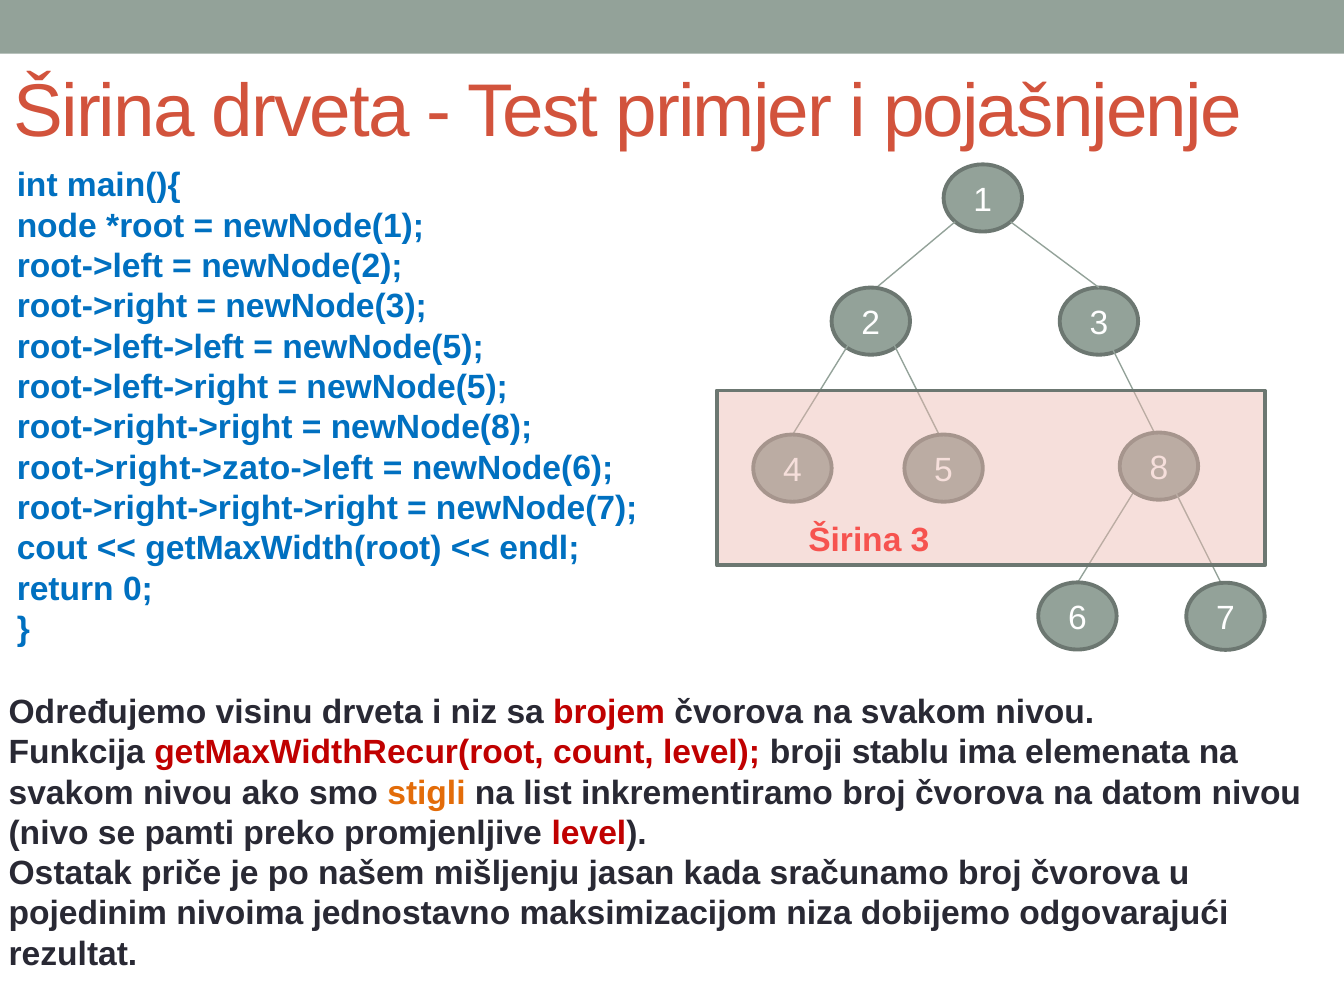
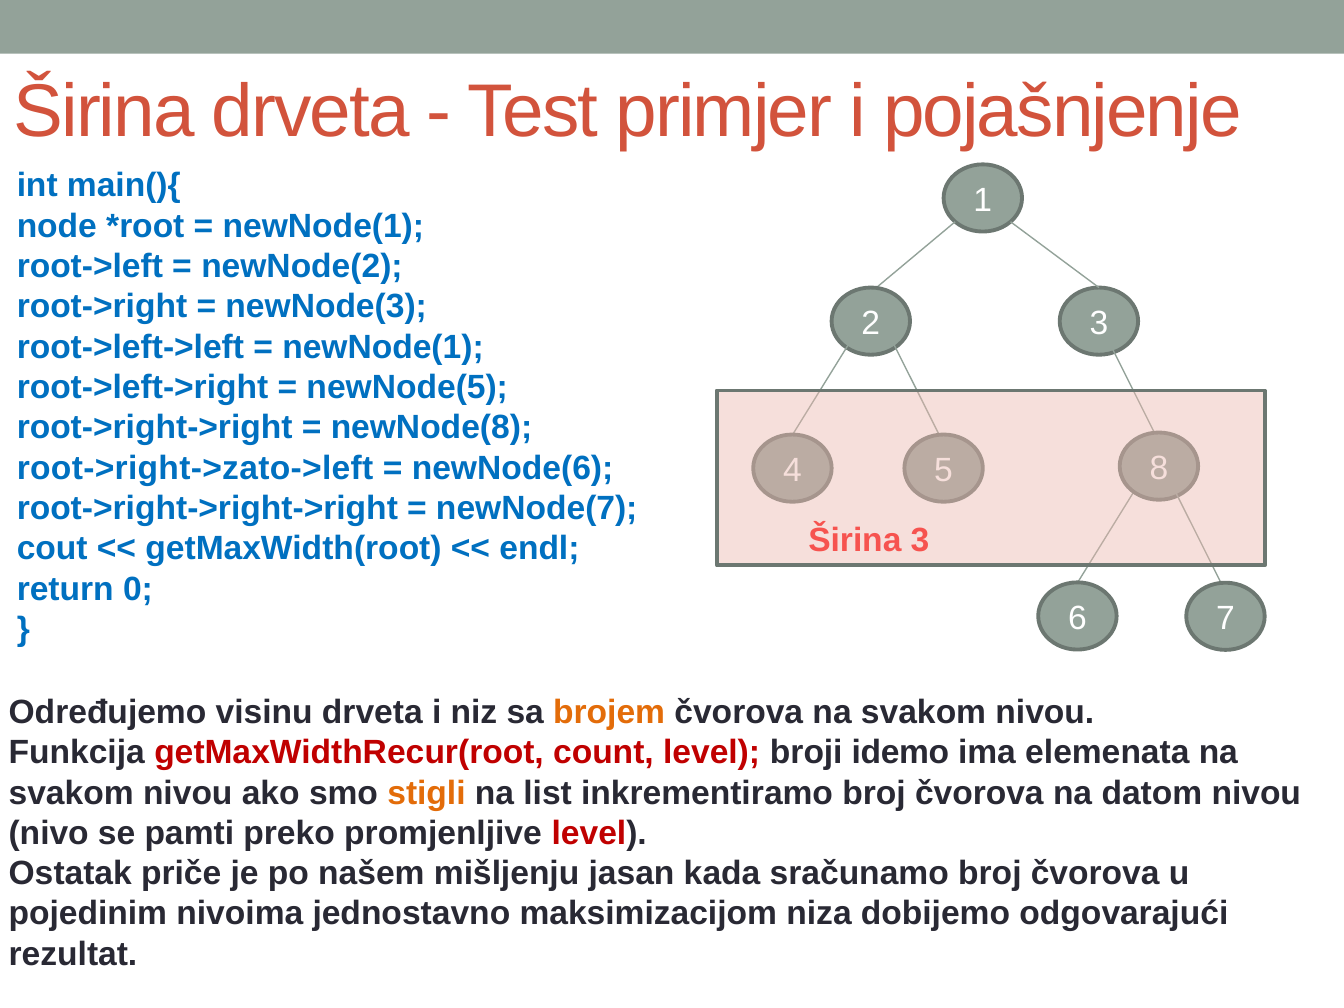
newNode(5 at (383, 347): newNode(5 -> newNode(1
brojem colour: red -> orange
stablu: stablu -> idemo
